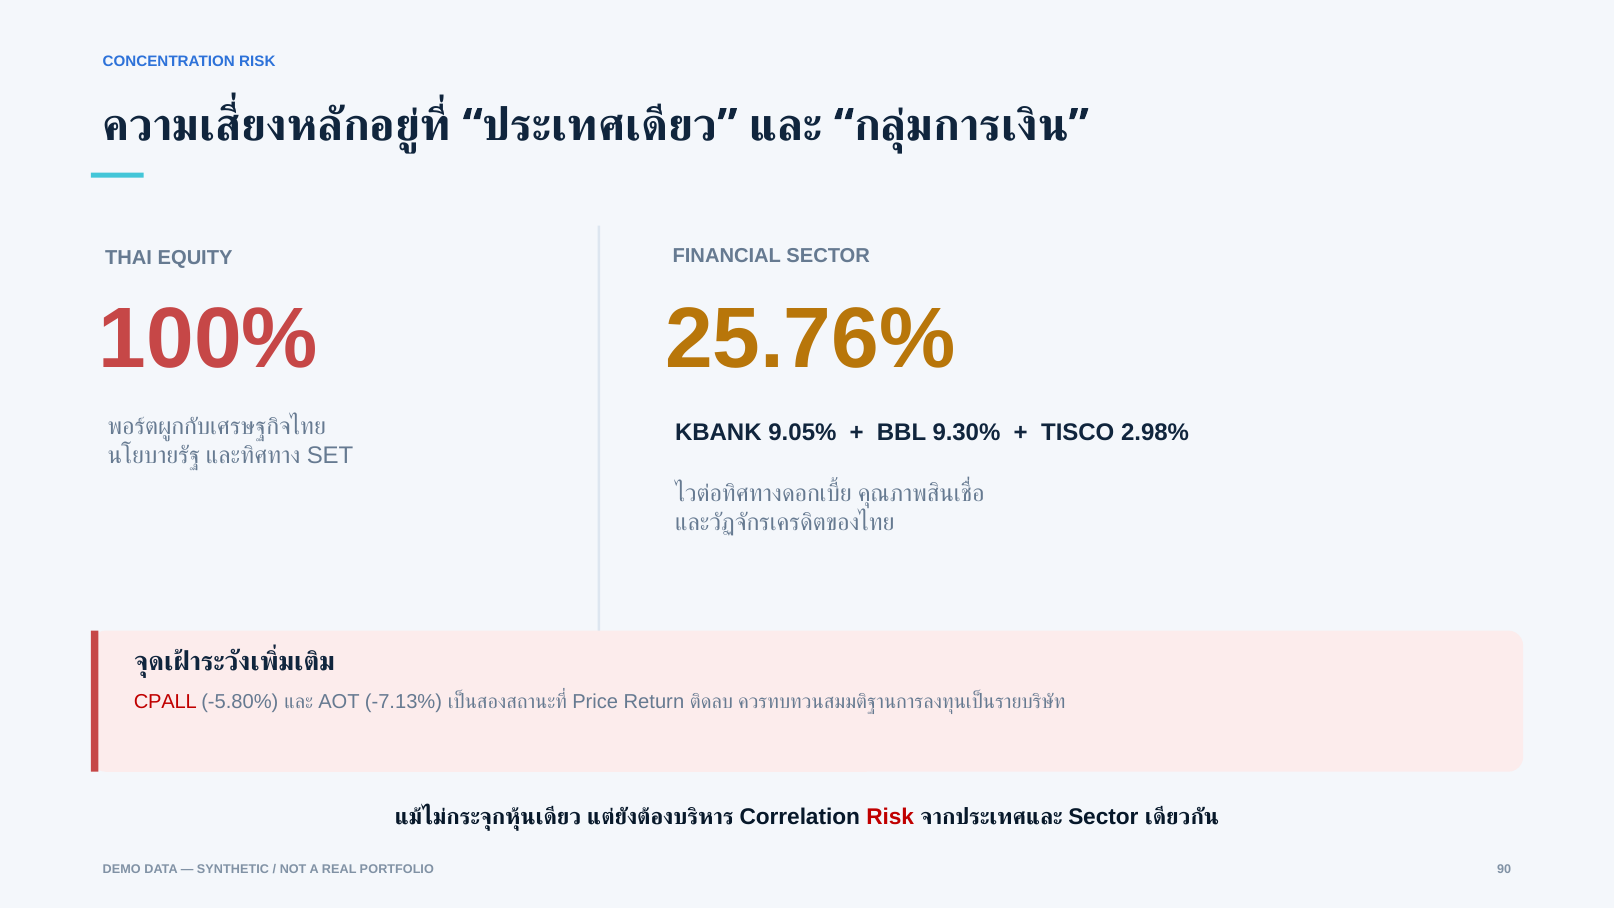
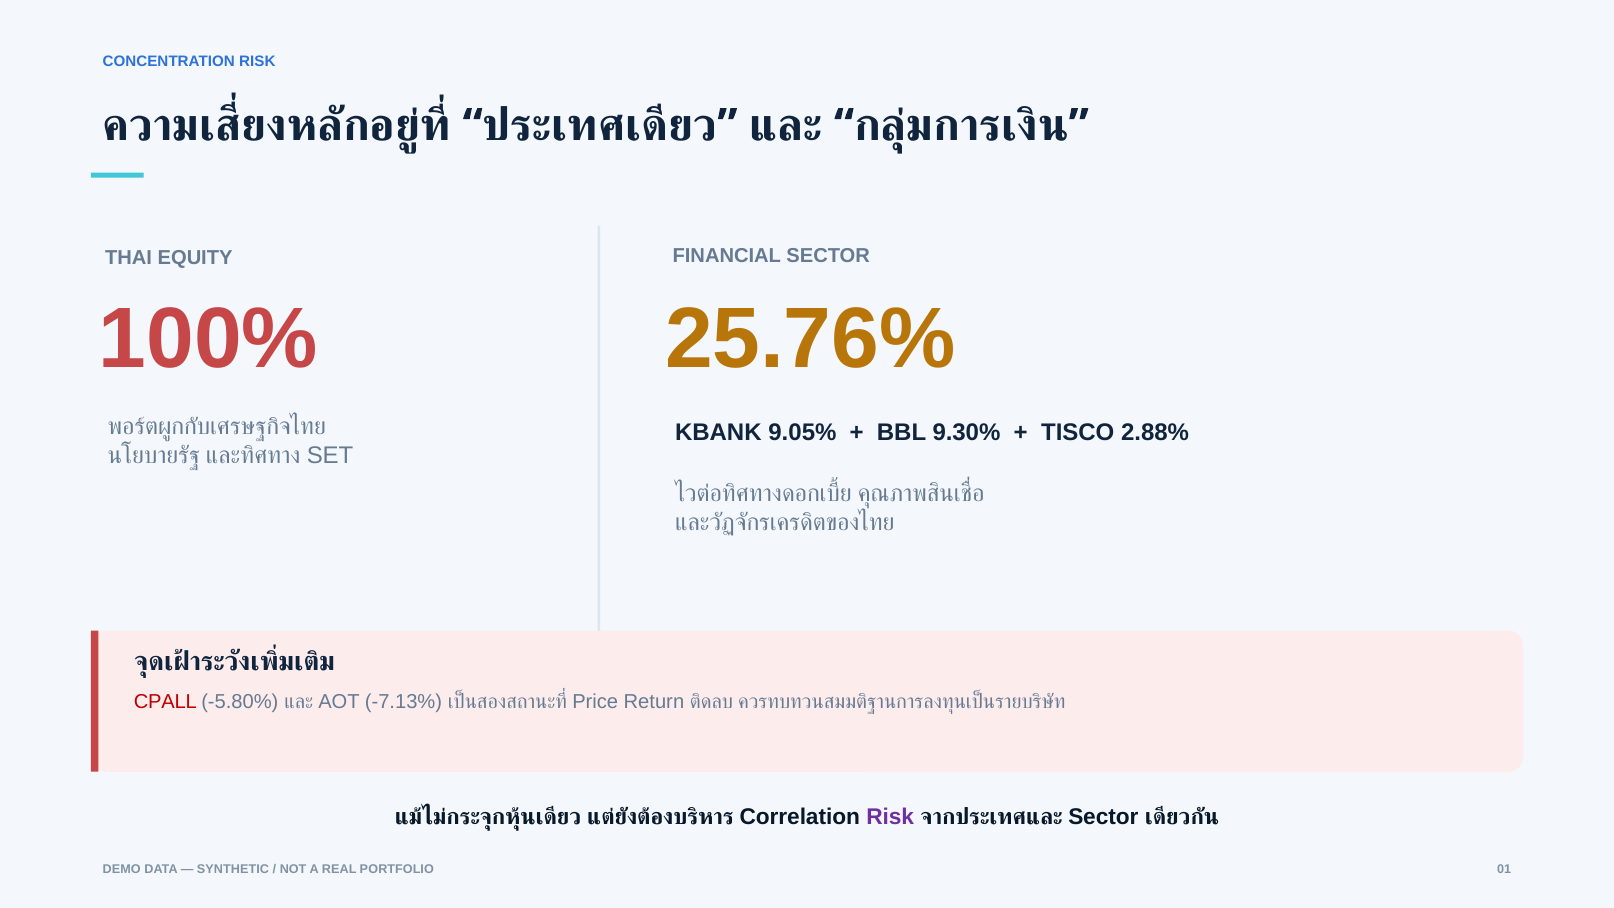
2.98%: 2.98% -> 2.88%
Risk at (890, 817) colour: red -> purple
90: 90 -> 01
